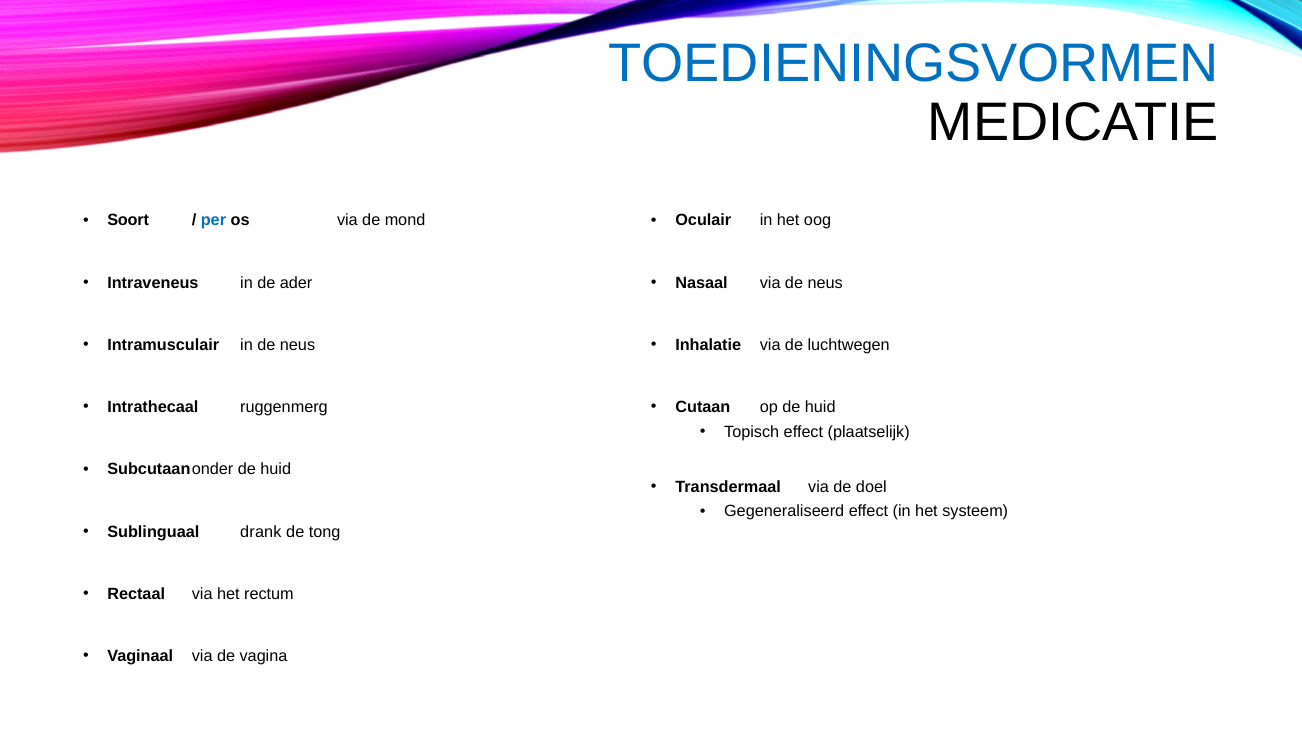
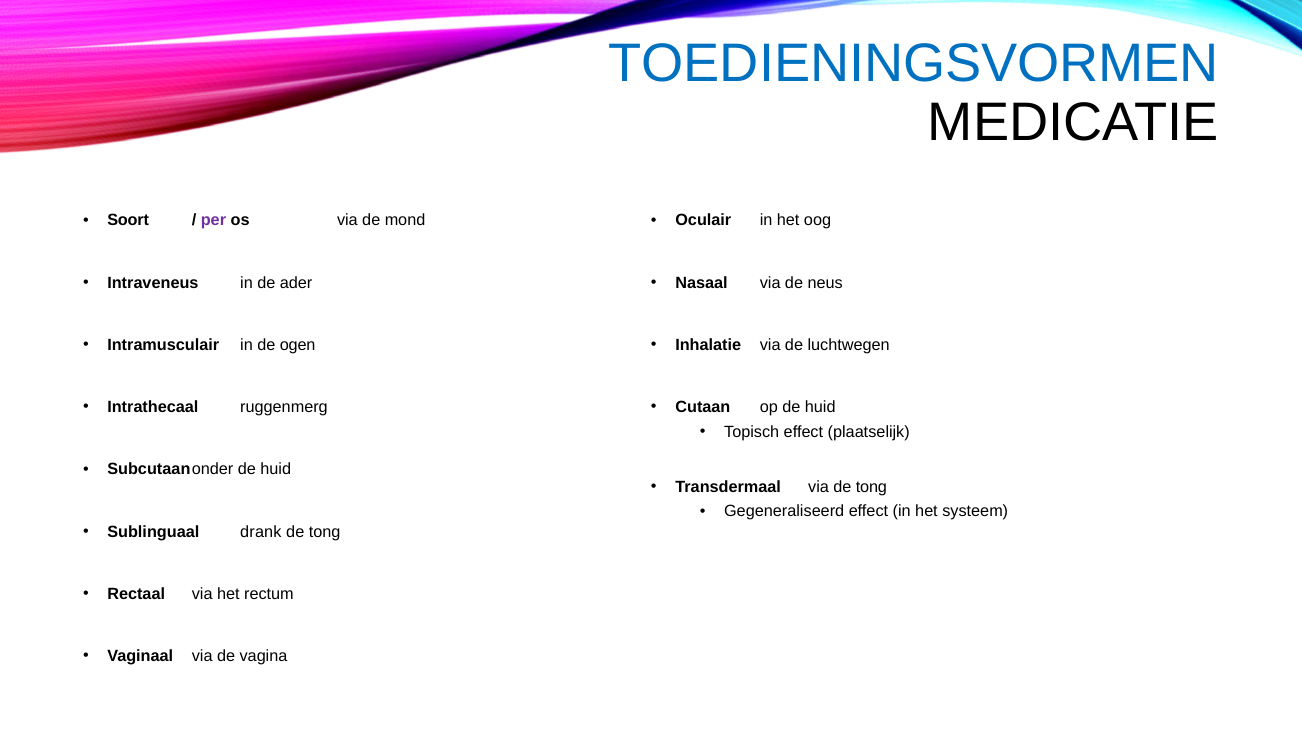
per colour: blue -> purple
in de neus: neus -> ogen
via de doel: doel -> tong
